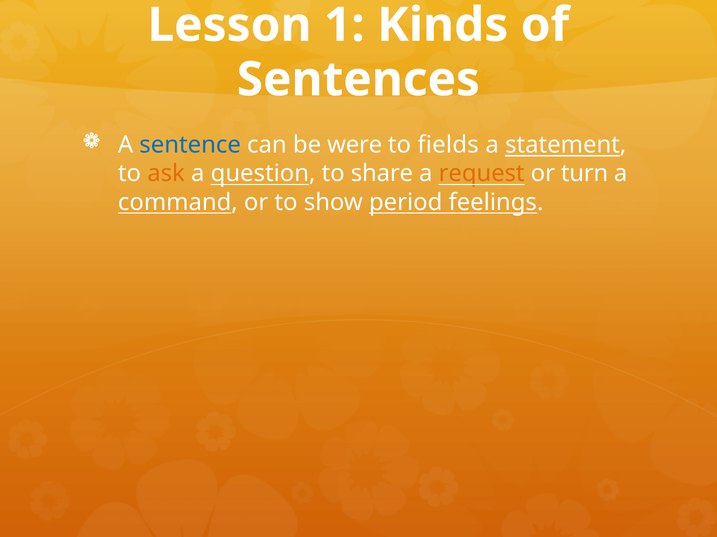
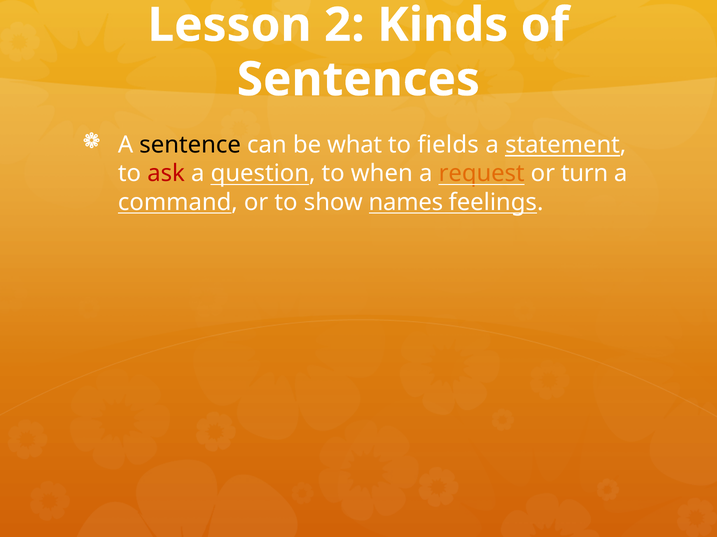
1: 1 -> 2
sentence colour: blue -> black
were: were -> what
ask colour: orange -> red
share: share -> when
period: period -> names
